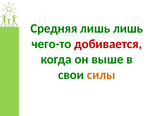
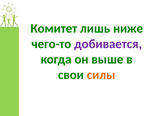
Средняя: Средняя -> Комитет
лишь лишь: лишь -> ниже
добивается colour: red -> purple
